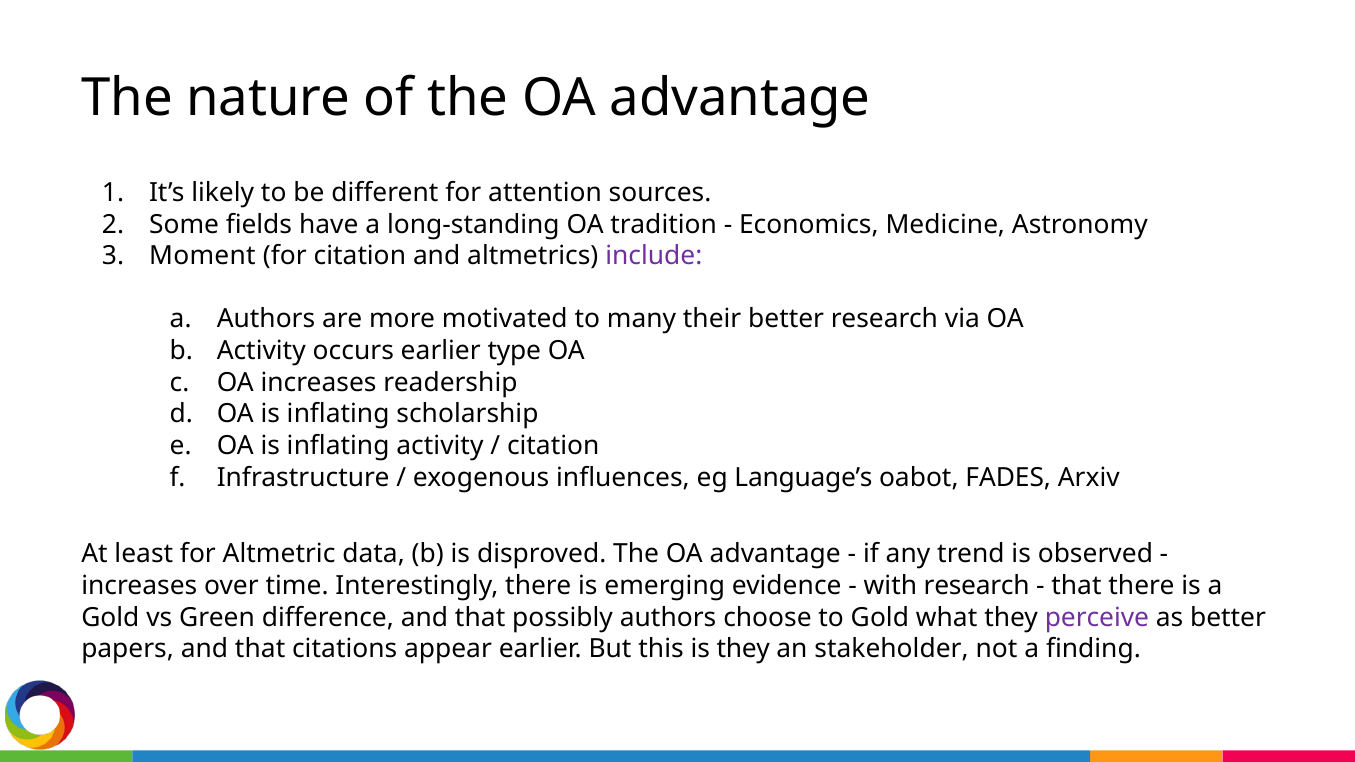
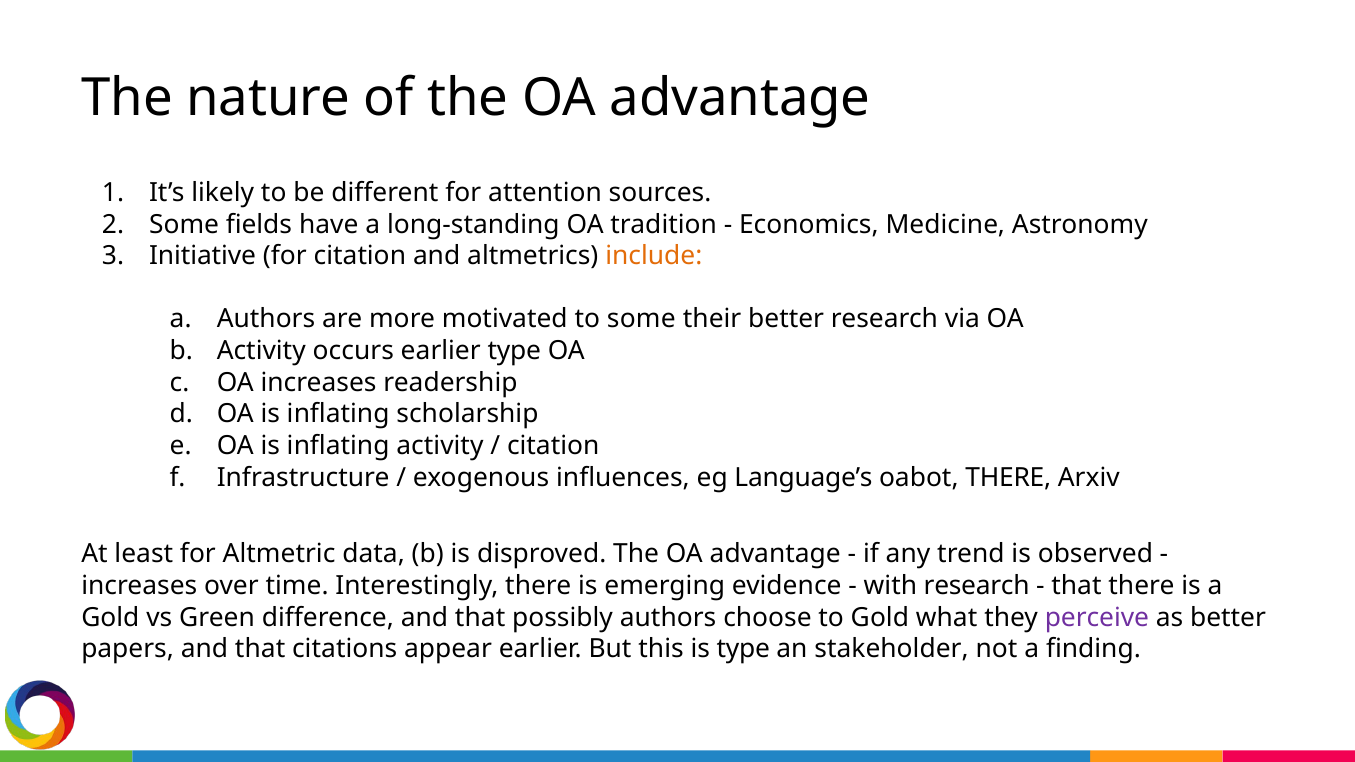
Moment: Moment -> Initiative
include colour: purple -> orange
to many: many -> some
oabot FADES: FADES -> THERE
is they: they -> type
